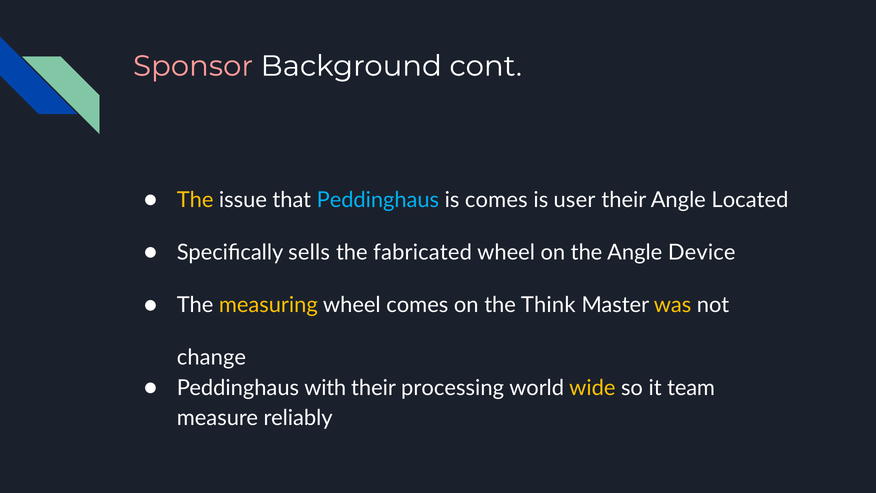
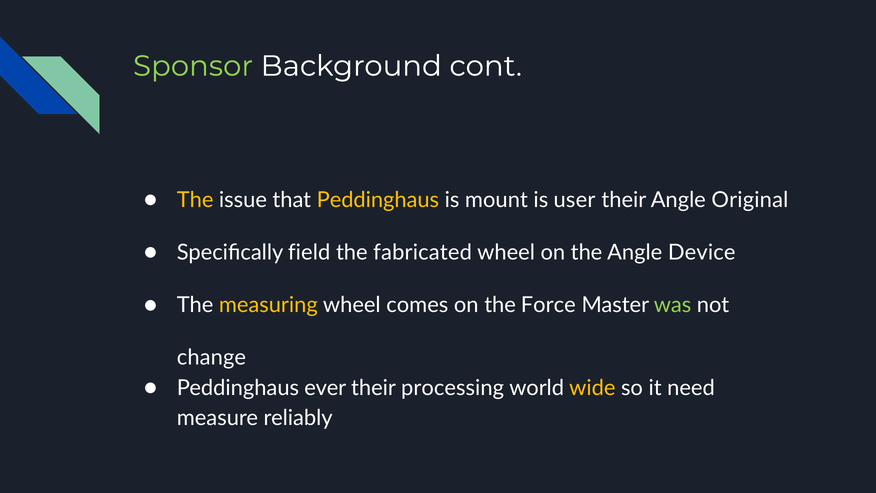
Sponsor colour: pink -> light green
Peddinghaus at (378, 200) colour: light blue -> yellow
is comes: comes -> mount
Located: Located -> Original
sells: sells -> field
Think: Think -> Force
was colour: yellow -> light green
with: with -> ever
team: team -> need
